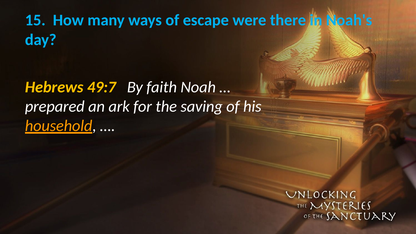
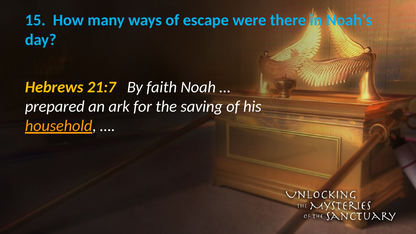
49:7: 49:7 -> 21:7
